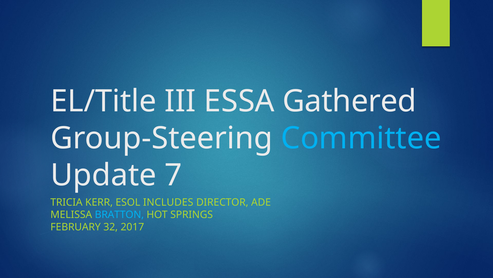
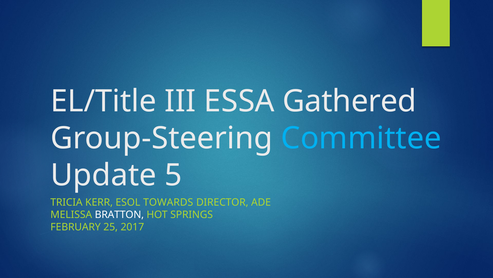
7: 7 -> 5
INCLUDES: INCLUDES -> TOWARDS
BRATTON colour: light blue -> white
32: 32 -> 25
